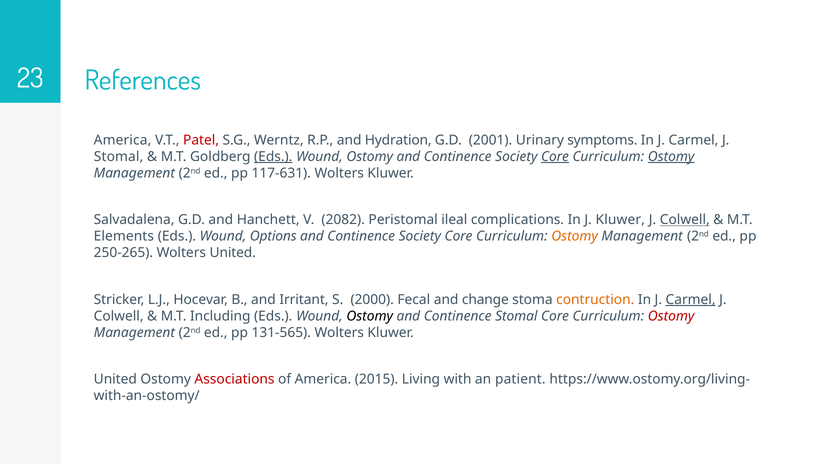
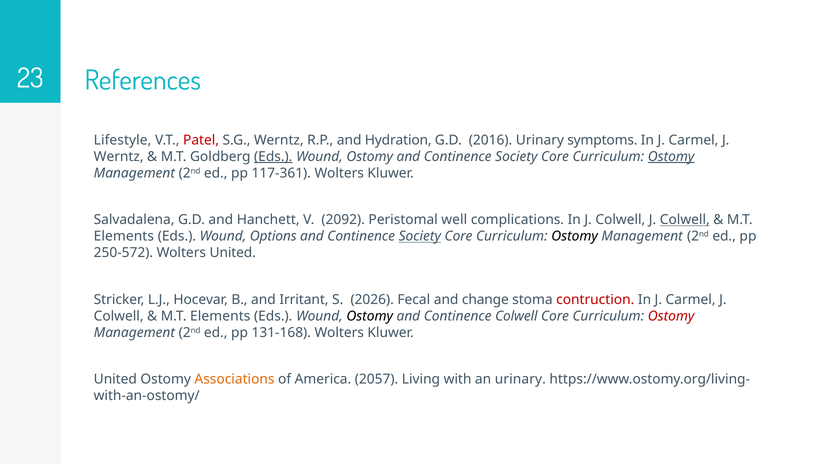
America at (123, 140): America -> Lifestyle
2001: 2001 -> 2016
Stomal at (119, 157): Stomal -> Werntz
Core at (555, 157) underline: present -> none
117-631: 117-631 -> 117-361
2082: 2082 -> 2092
ileal: ileal -> well
In J Kluwer: Kluwer -> Colwell
Society at (420, 237) underline: none -> present
Ostomy at (575, 237) colour: orange -> black
250-265: 250-265 -> 250-572
2000: 2000 -> 2026
contruction colour: orange -> red
Carmel at (691, 300) underline: present -> none
Including at (220, 317): Including -> Elements
Continence Stomal: Stomal -> Colwell
131-565: 131-565 -> 131-168
Associations colour: red -> orange
2015: 2015 -> 2057
an patient: patient -> urinary
